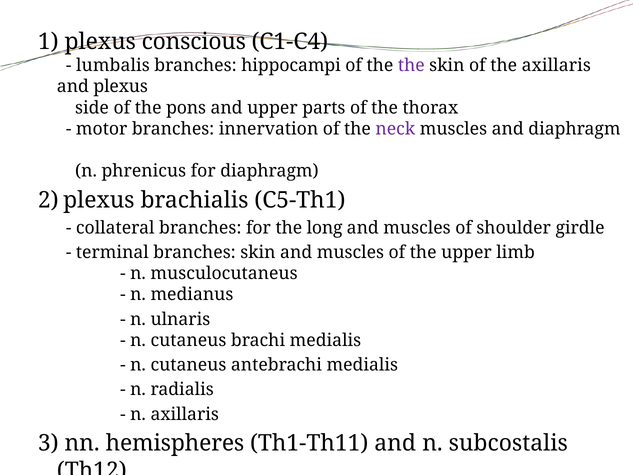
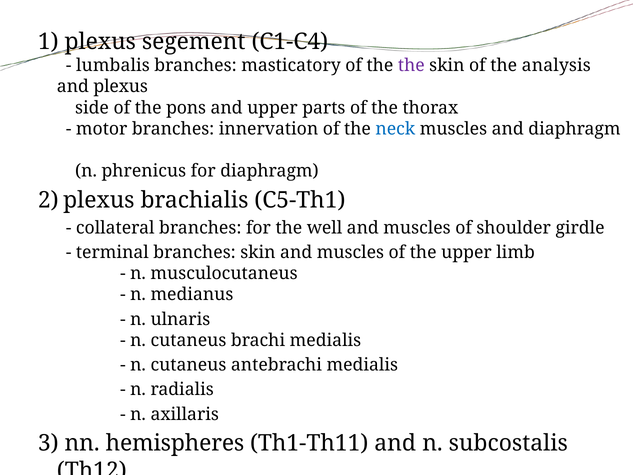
conscious: conscious -> segement
hippocampi: hippocampi -> masticatory
the axillaris: axillaris -> analysis
neck colour: purple -> blue
long: long -> well
